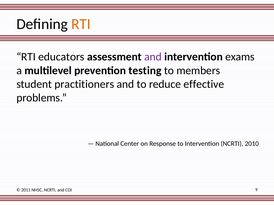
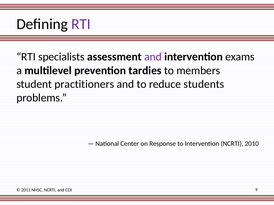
RTI at (81, 24) colour: orange -> purple
educators: educators -> specialists
testing: testing -> tardies
effective: effective -> students
